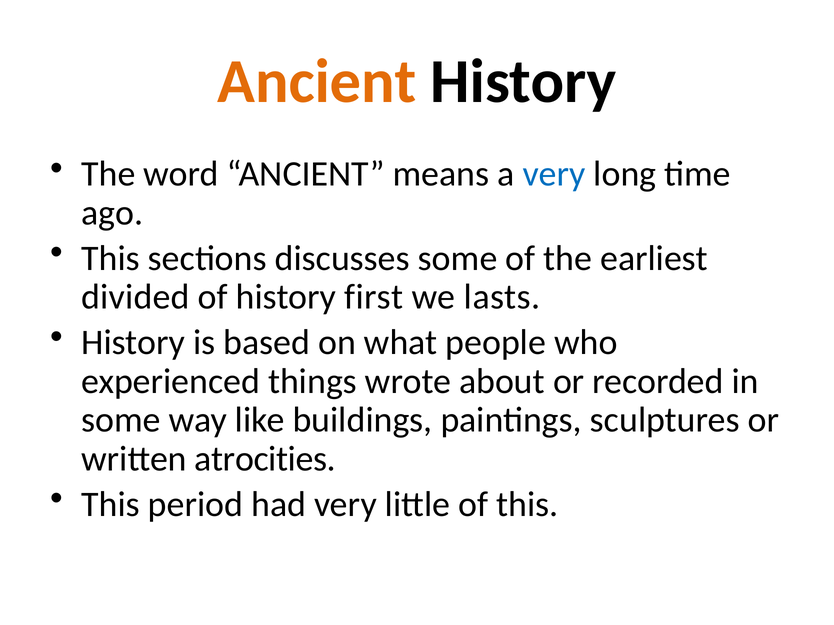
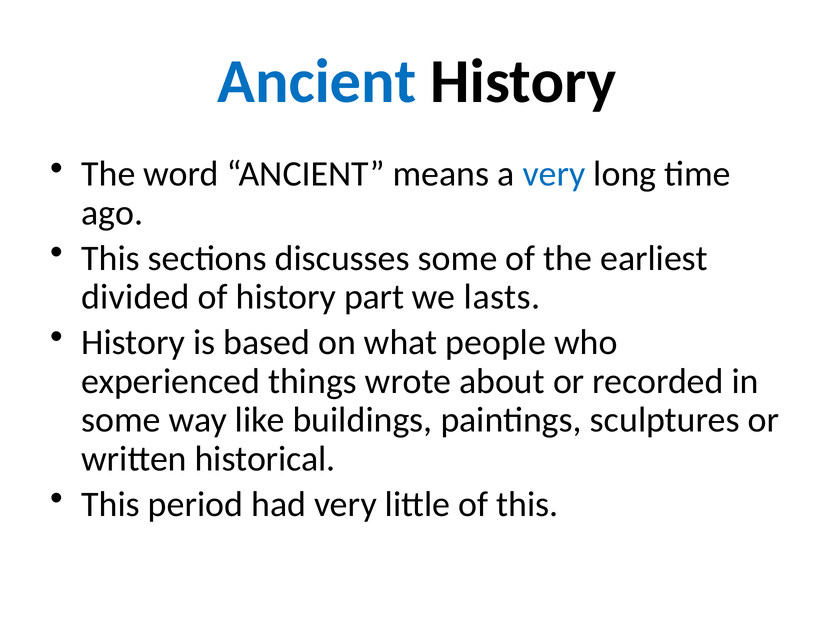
Ancient at (317, 82) colour: orange -> blue
first: first -> part
atrocities: atrocities -> historical
